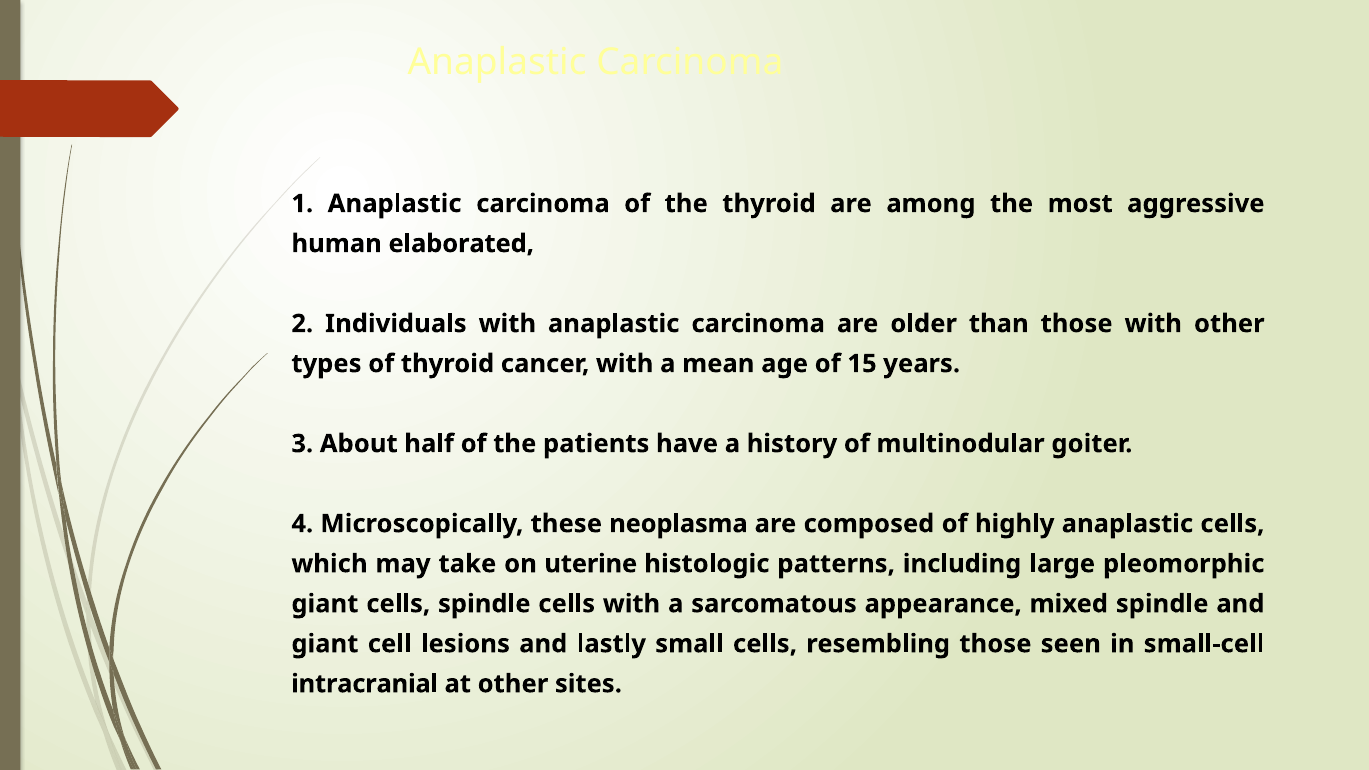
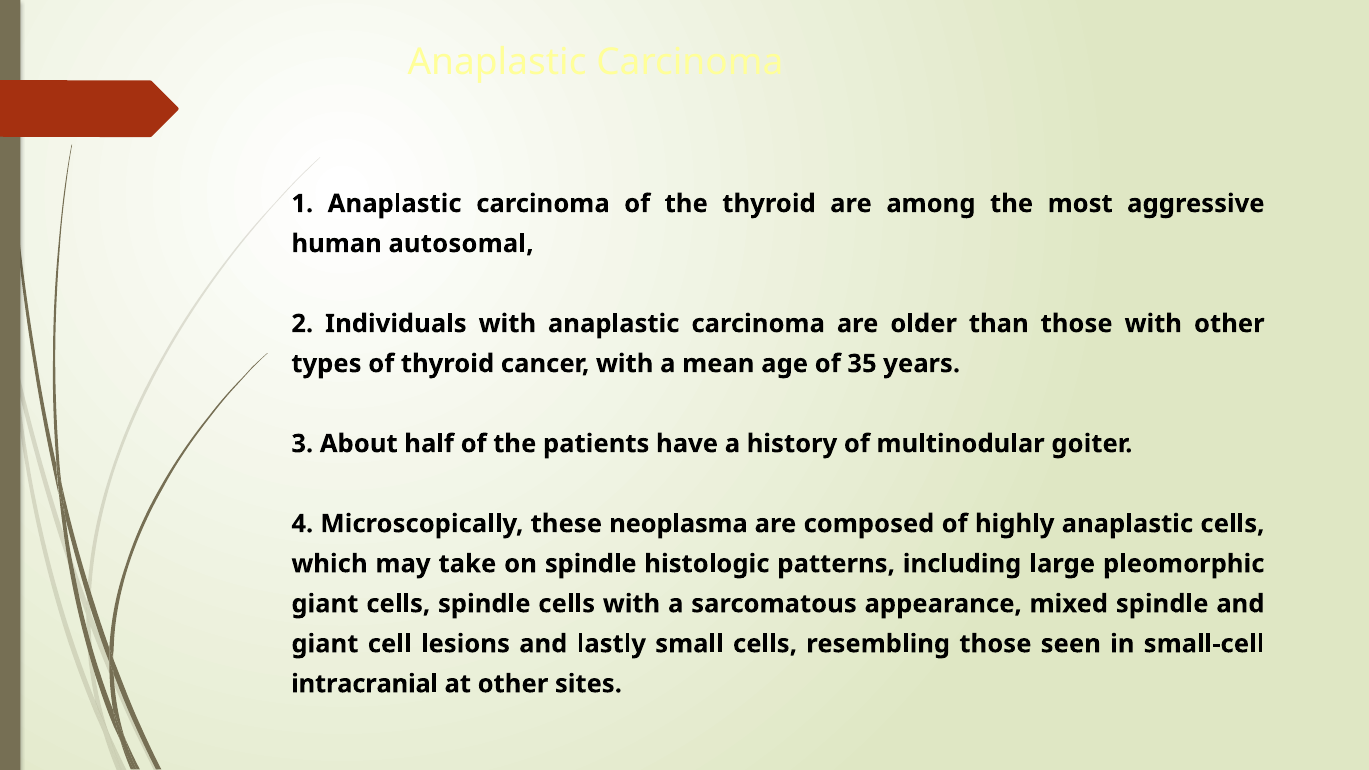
elaborated: elaborated -> autosomal
15: 15 -> 35
on uterine: uterine -> spindle
